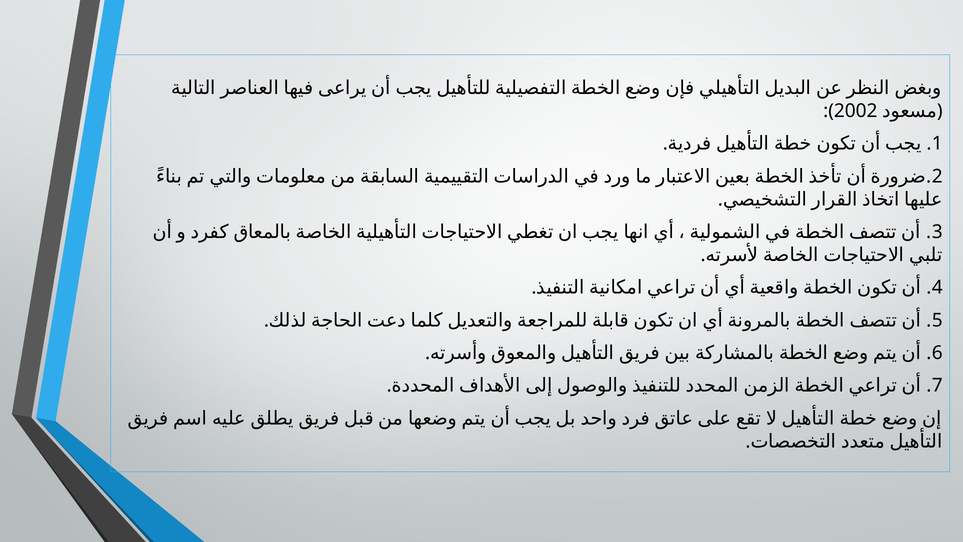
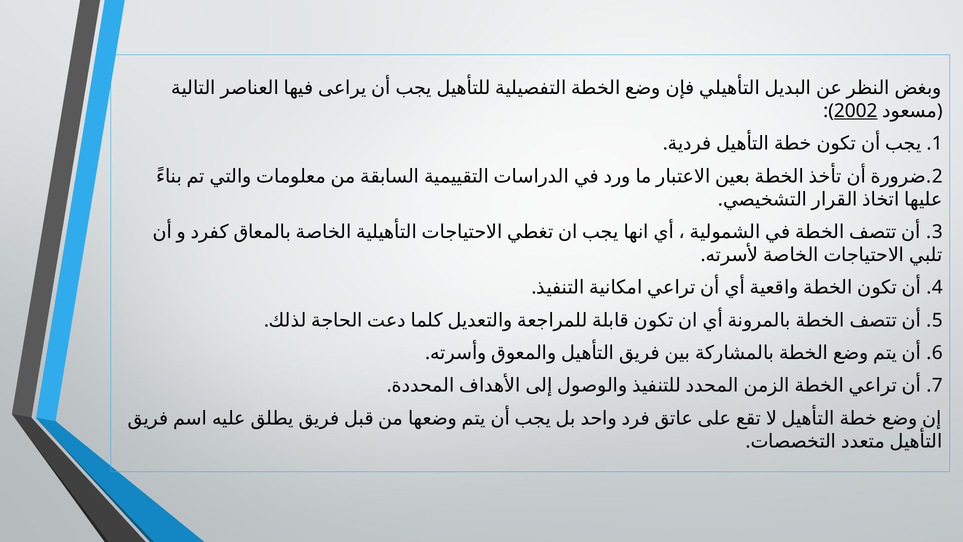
2002 underline: none -> present
